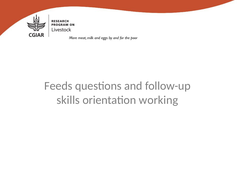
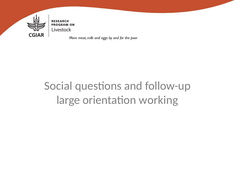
Feeds: Feeds -> Social
skills: skills -> large
